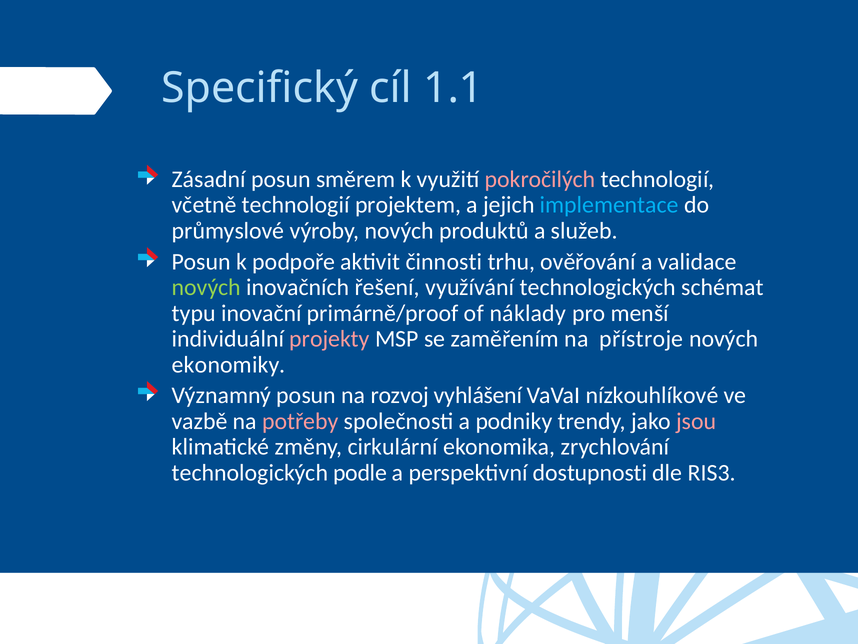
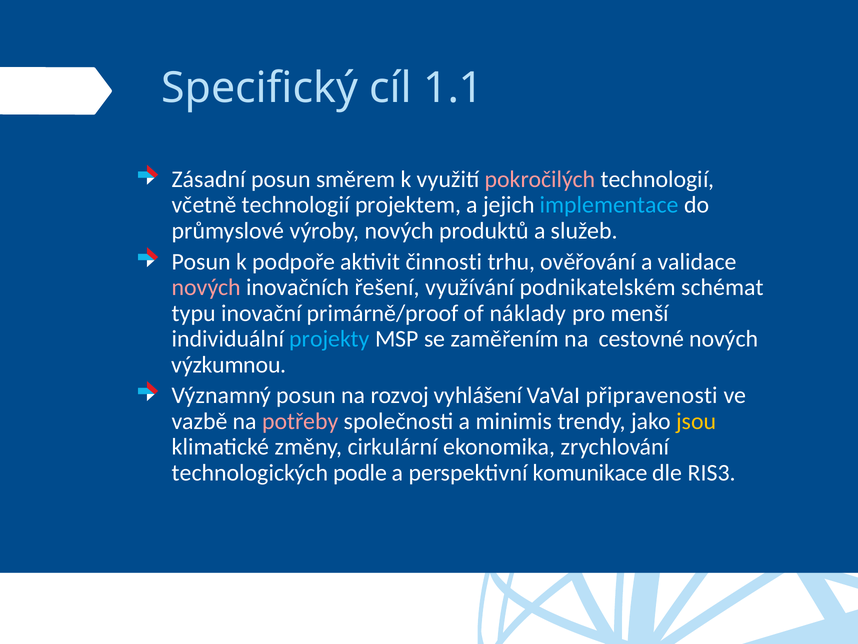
nových at (206, 287) colour: light green -> pink
využívání technologických: technologických -> podnikatelském
projekty colour: pink -> light blue
přístroje: přístroje -> cestovné
ekonomiky: ekonomiky -> výzkumnou
nízkouhlíkové: nízkouhlíkové -> připravenosti
podniky: podniky -> minimis
jsou colour: pink -> yellow
dostupnosti: dostupnosti -> komunikace
